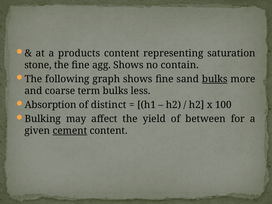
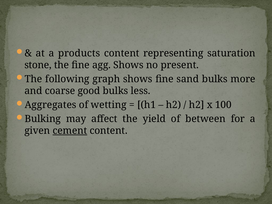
contain: contain -> present
bulks at (215, 79) underline: present -> none
term: term -> good
Absorption: Absorption -> Aggregates
distinct: distinct -> wetting
